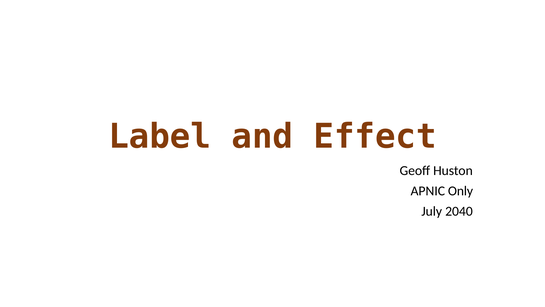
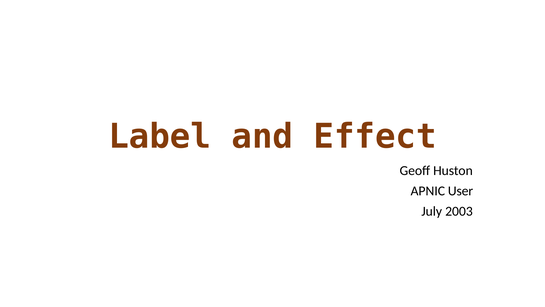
Only: Only -> User
2040: 2040 -> 2003
